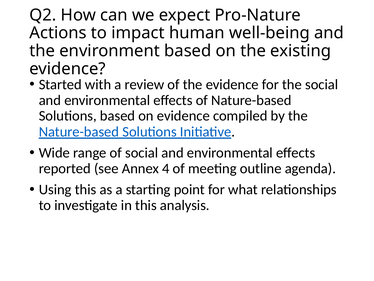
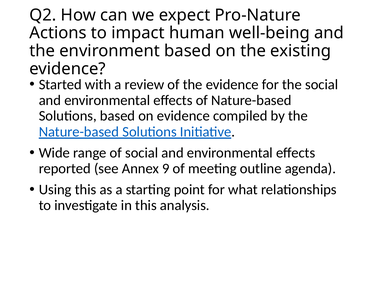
4: 4 -> 9
